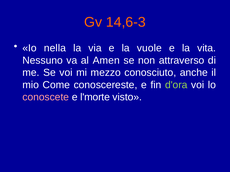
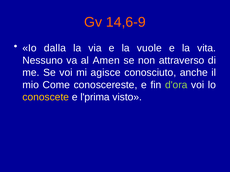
14,6-3: 14,6-3 -> 14,6-9
nella: nella -> dalla
mezzo: mezzo -> agisce
conoscete colour: pink -> yellow
l'morte: l'morte -> l'prima
